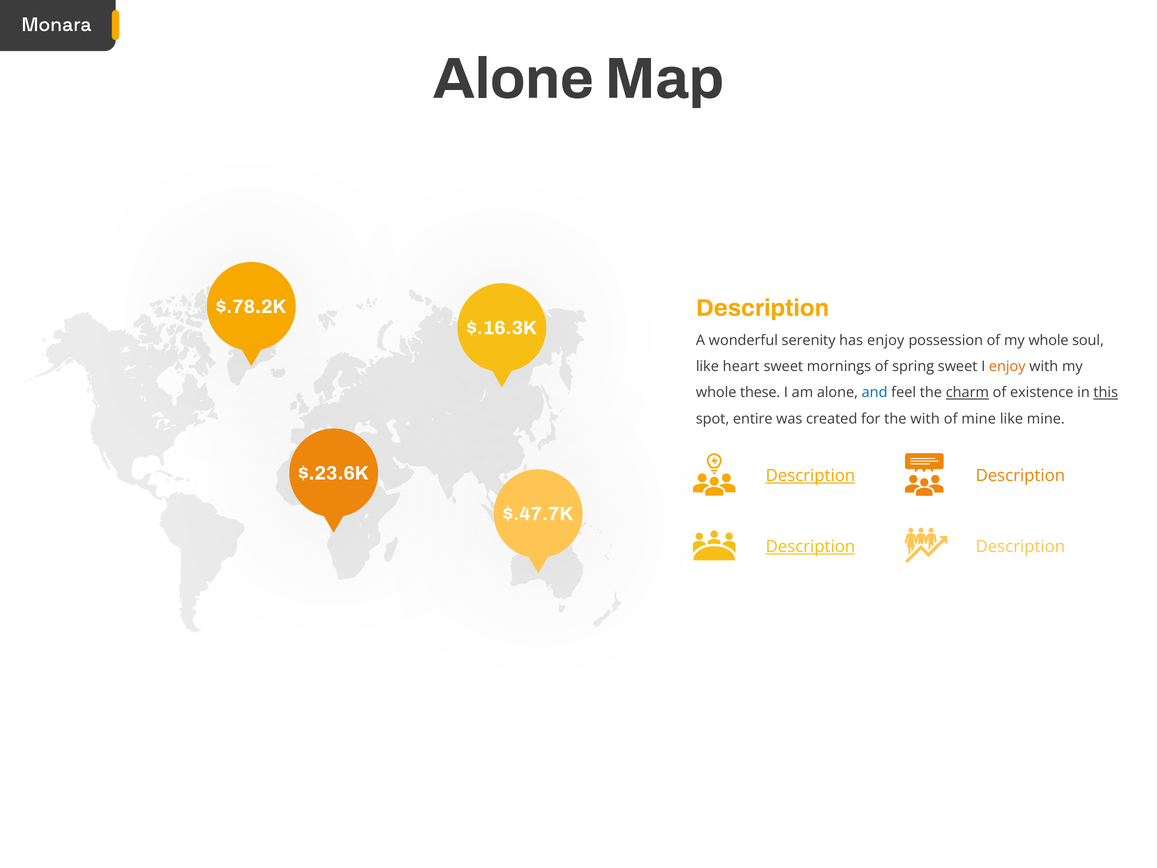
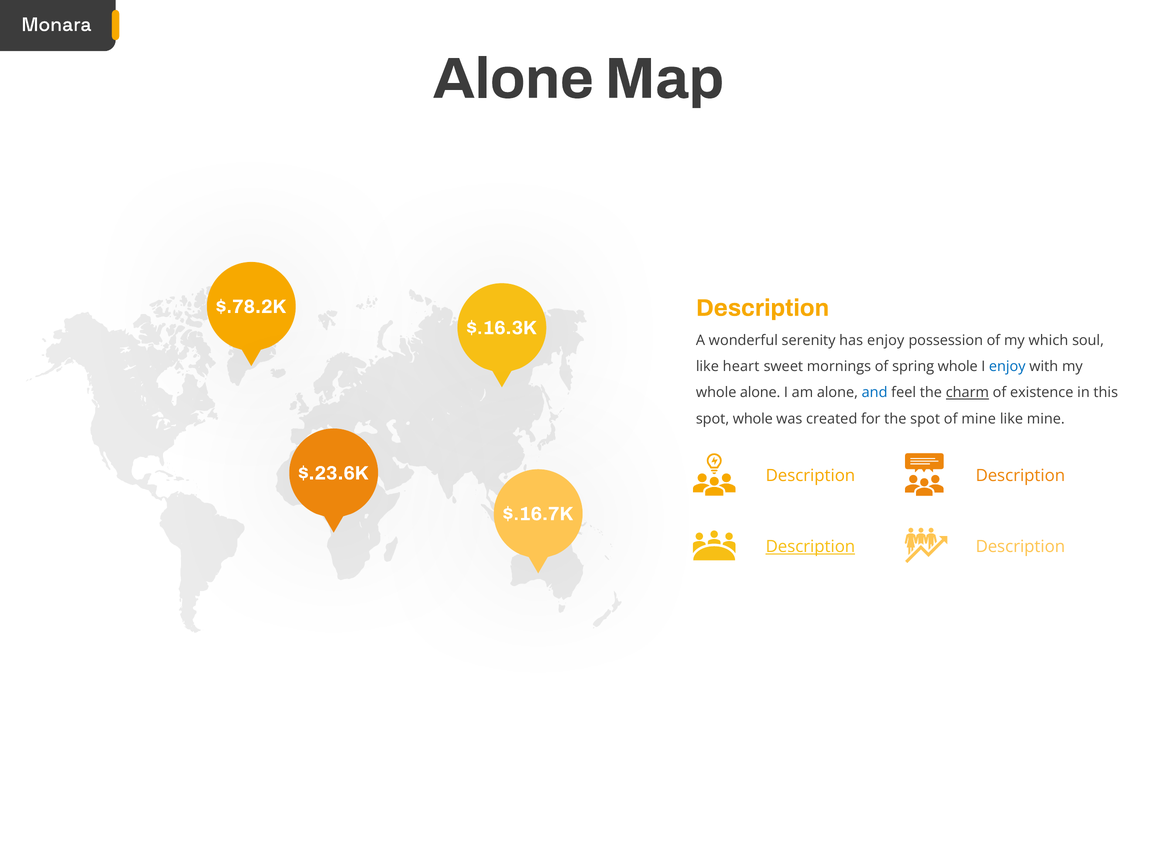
of my whole: whole -> which
spring sweet: sweet -> whole
enjoy at (1007, 366) colour: orange -> blue
whole these: these -> alone
this underline: present -> none
spot entire: entire -> whole
the with: with -> spot
Description at (810, 476) underline: present -> none
$.47.7K: $.47.7K -> $.16.7K
